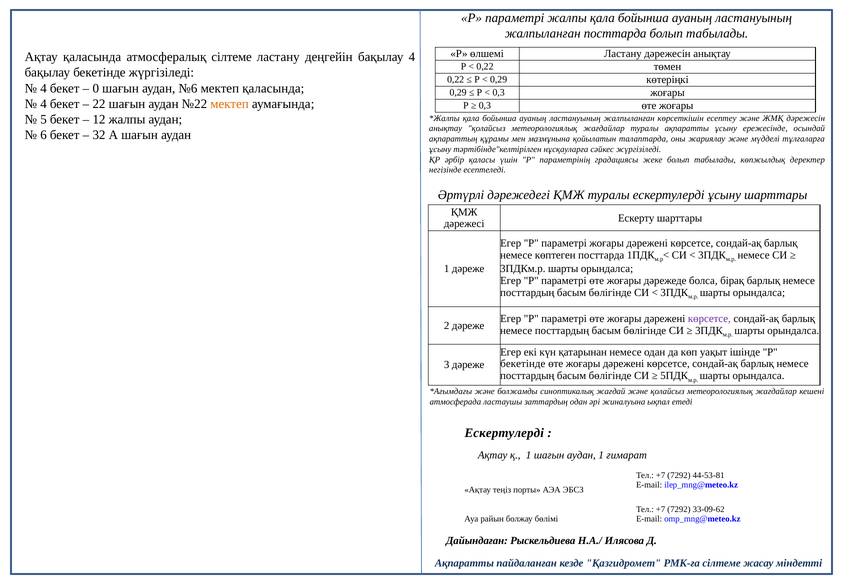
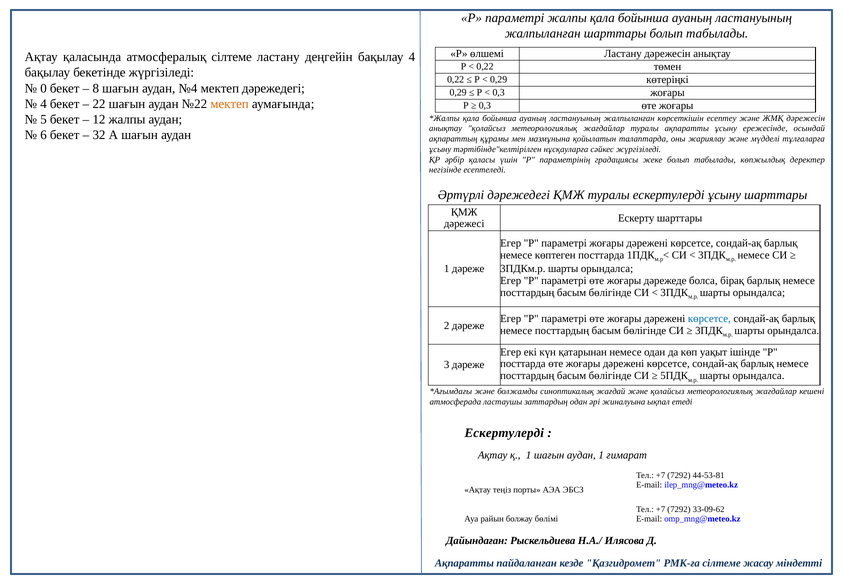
жалпыланған посттарда: посттарда -> шарттары
4 at (43, 88): 4 -> 0
0: 0 -> 8
№6: №6 -> №4
мектеп қаласында: қаласында -> дәрежедегі
көрсетсе at (709, 318) colour: purple -> blue
бекетінде at (523, 364): бекетінде -> посттарда
